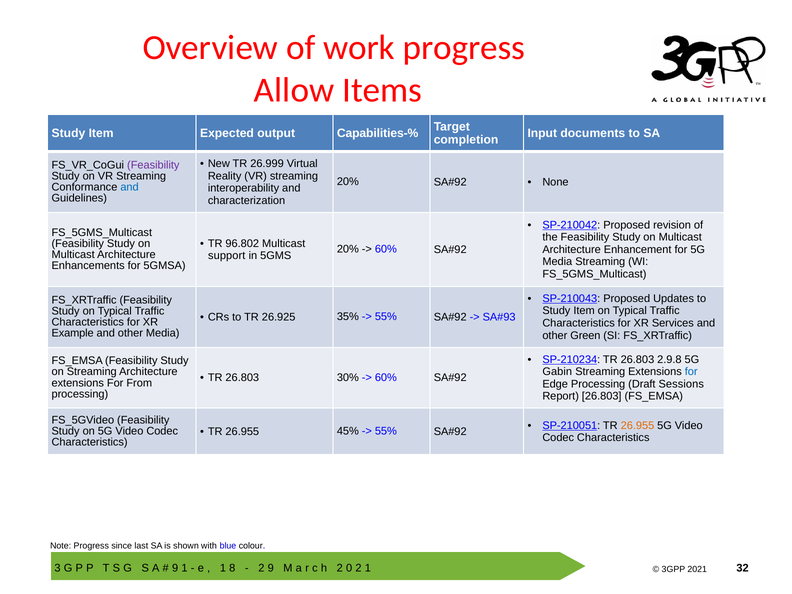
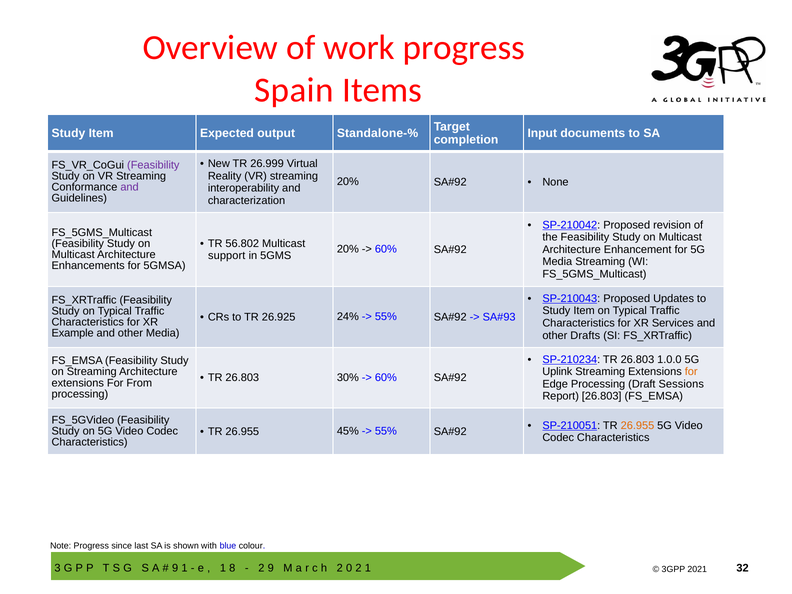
Allow: Allow -> Spain
Capabilities-%: Capabilities-% -> Standalone-%
and at (130, 187) colour: blue -> purple
96.802: 96.802 -> 56.802
35%: 35% -> 24%
Green: Green -> Drafts
2.9.8: 2.9.8 -> 1.0.0
Gabin: Gabin -> Uplink
for at (691, 372) colour: blue -> orange
